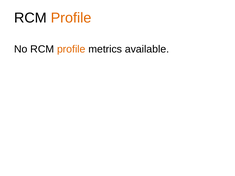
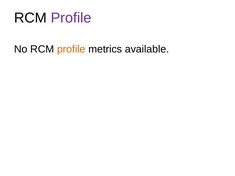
Profile at (71, 18) colour: orange -> purple
